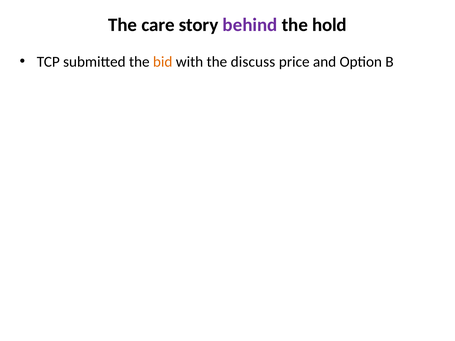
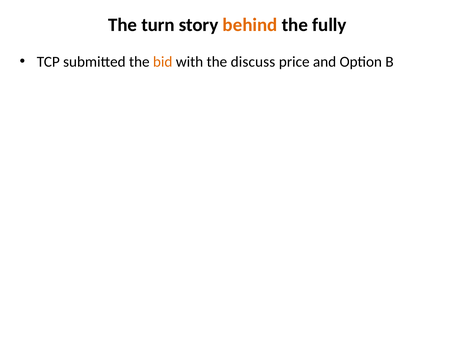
care: care -> turn
behind colour: purple -> orange
hold: hold -> fully
